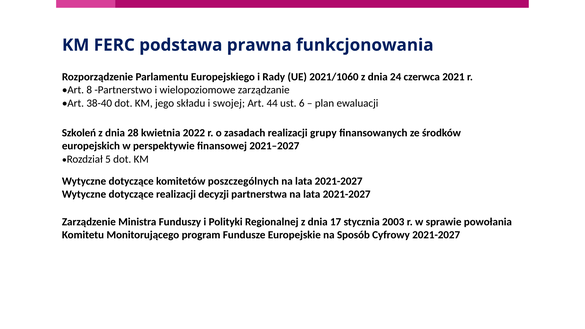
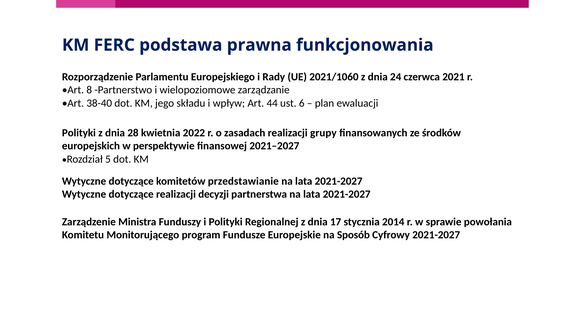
swojej: swojej -> wpływ
Szkoleń at (79, 133): Szkoleń -> Polityki
poszczególnych: poszczególnych -> przedstawianie
2003: 2003 -> 2014
